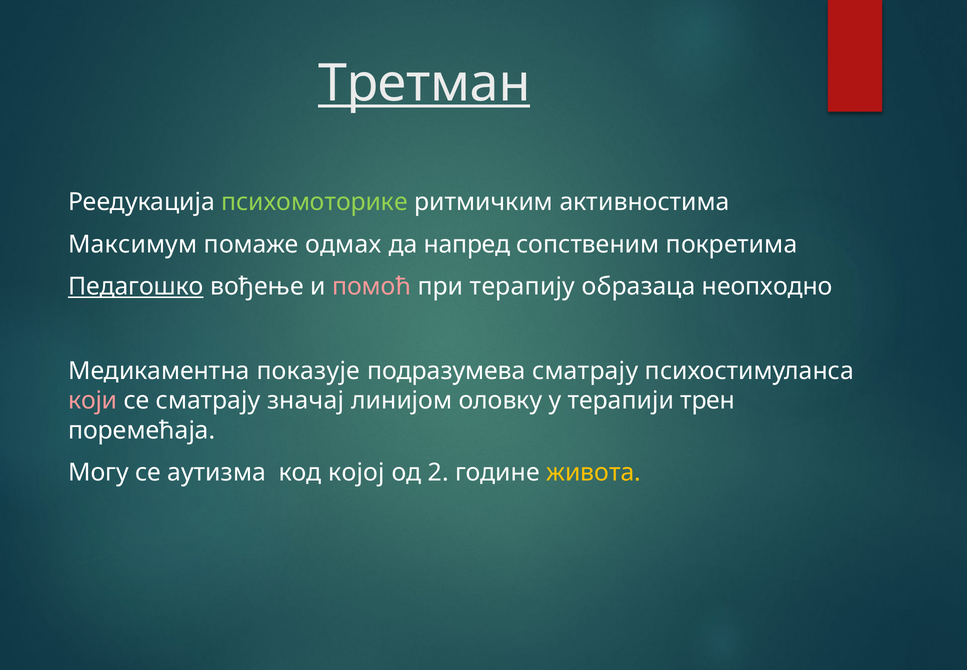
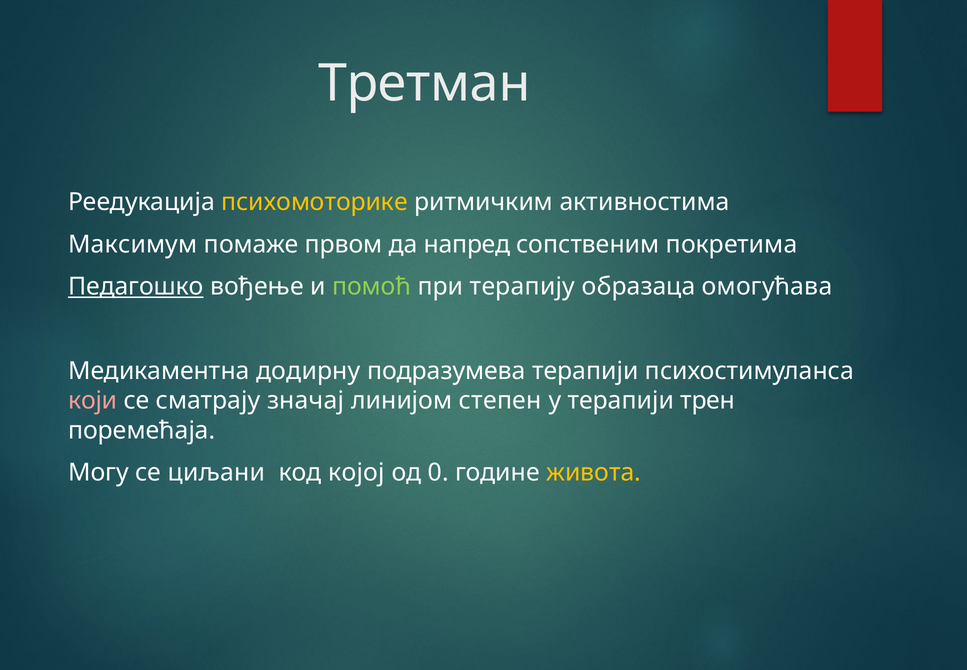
Третман underline: present -> none
психомоторике colour: light green -> yellow
одмах: одмах -> првом
помоћ colour: pink -> light green
неопходно: неопходно -> омогућава
показује: показује -> додирну
подразумева сматрају: сматрају -> терапији
оловку: оловку -> степен
аутизма: аутизма -> циљани
2: 2 -> 0
